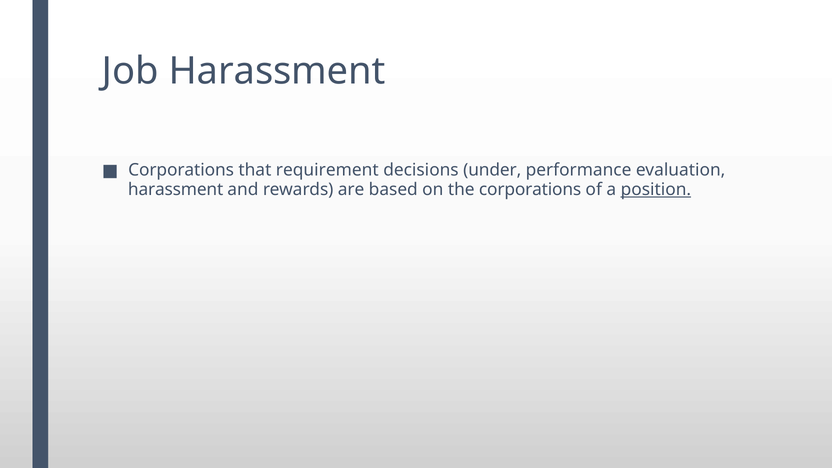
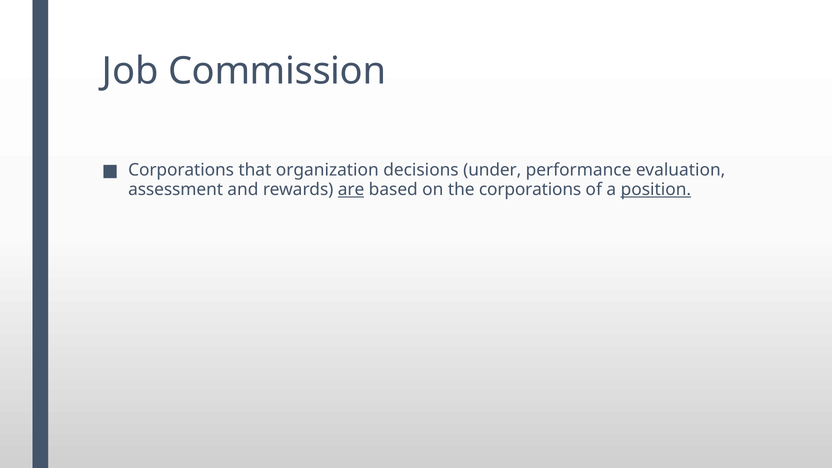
Job Harassment: Harassment -> Commission
requirement: requirement -> organization
harassment at (176, 190): harassment -> assessment
are underline: none -> present
